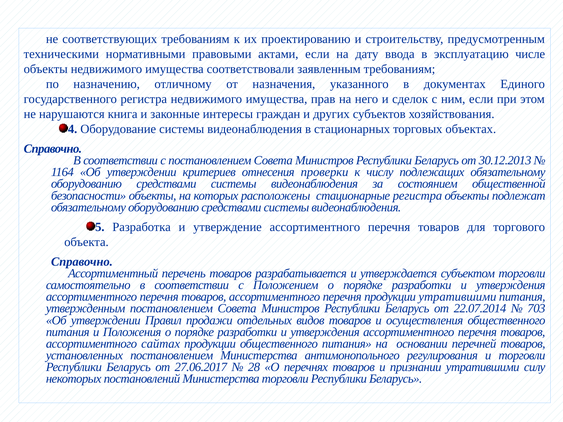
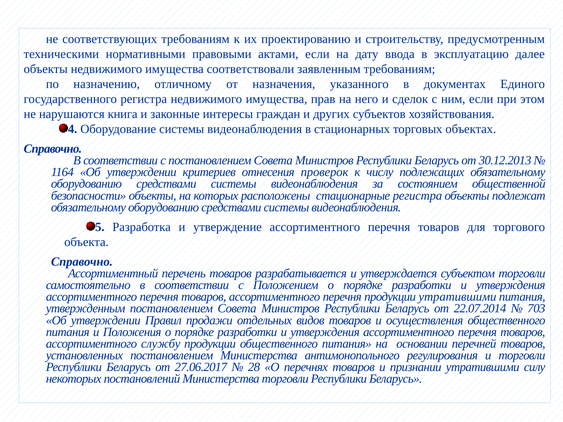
числе: числе -> далее
проверки: проверки -> проверок
сайтах: сайтах -> службу
